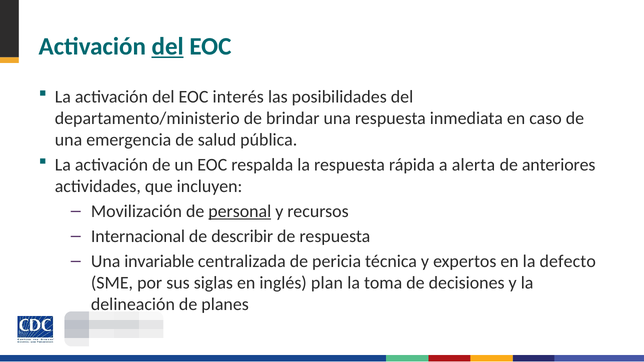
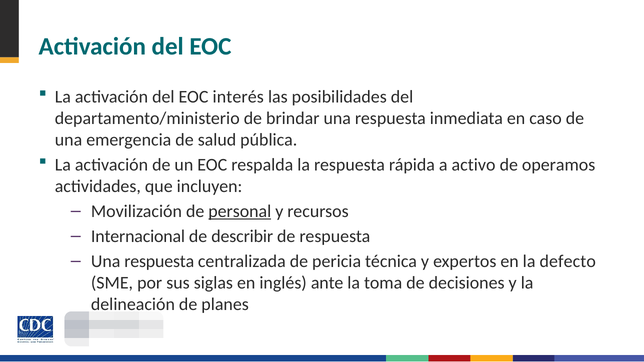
del at (168, 47) underline: present -> none
alerta: alerta -> activo
anteriores: anteriores -> operamos
invariable at (159, 261): invariable -> respuesta
plan: plan -> ante
